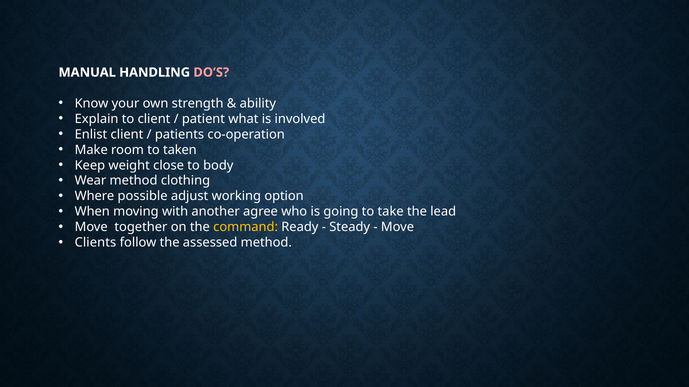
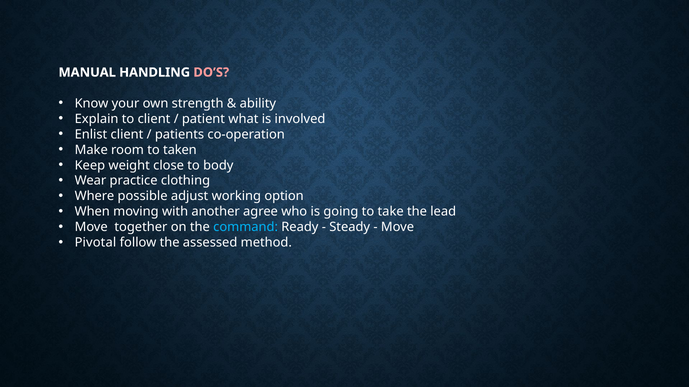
Wear method: method -> practice
command colour: yellow -> light blue
Clients: Clients -> Pivotal
